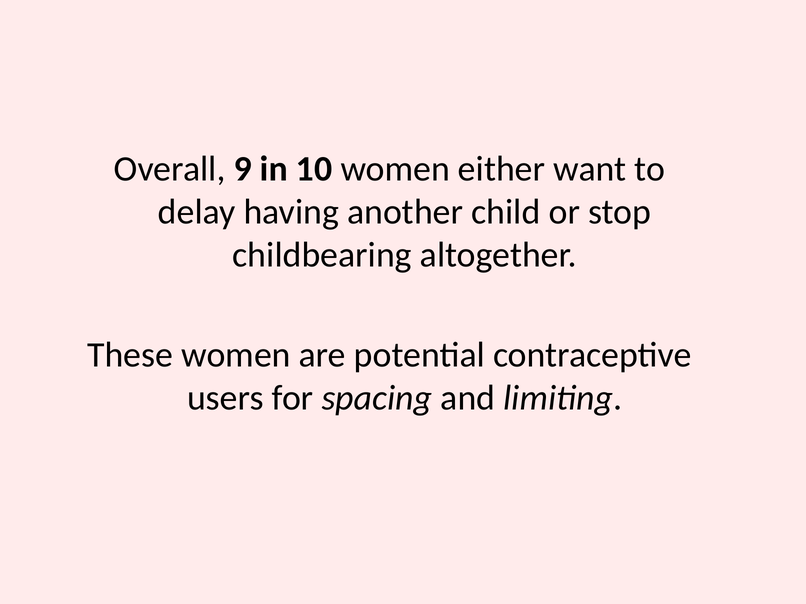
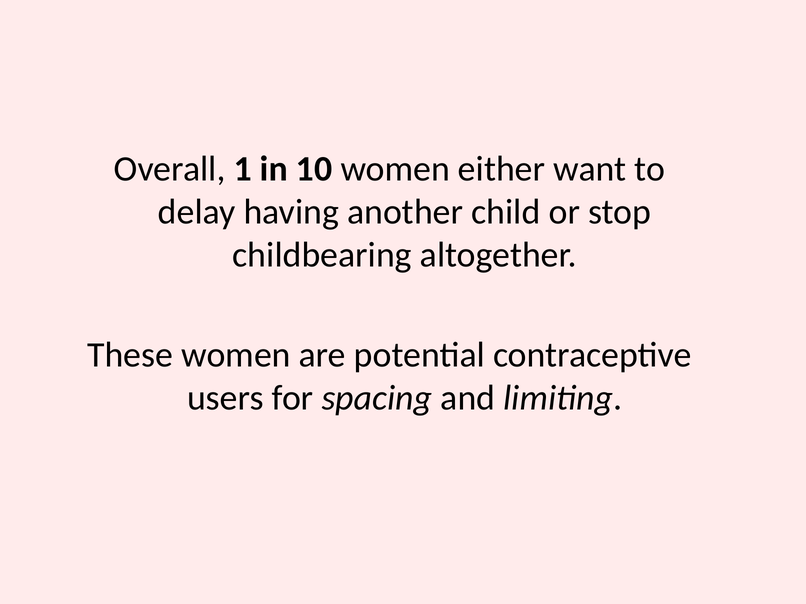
9: 9 -> 1
